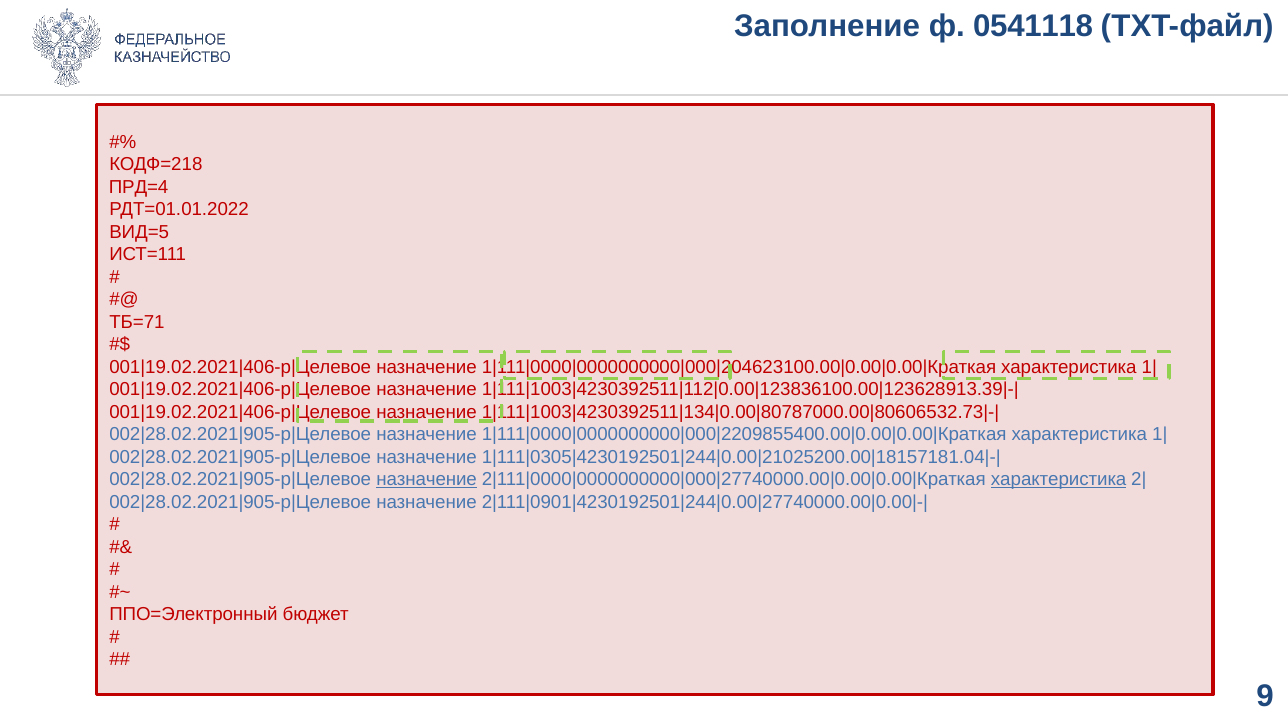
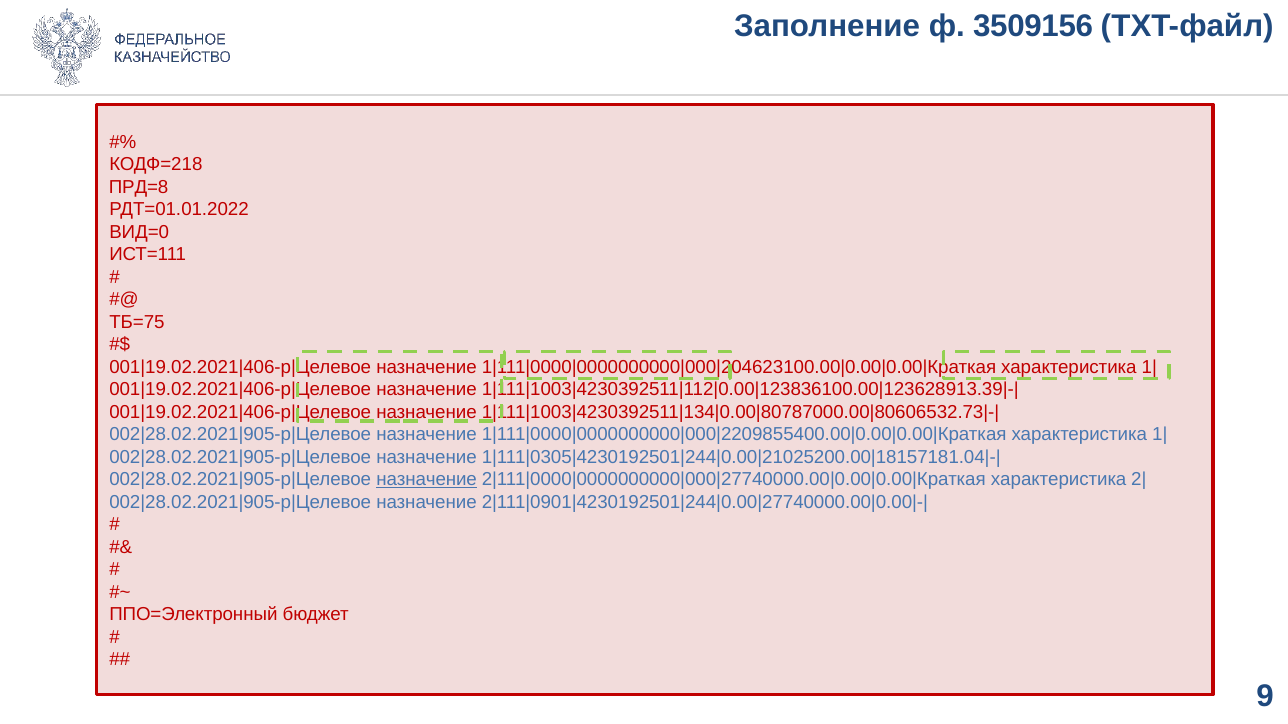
0541118: 0541118 -> 3509156
ПРД=4: ПРД=4 -> ПРД=8
ВИД=5: ВИД=5 -> ВИД=0
ТБ=71: ТБ=71 -> ТБ=75
характеристика at (1059, 480) underline: present -> none
